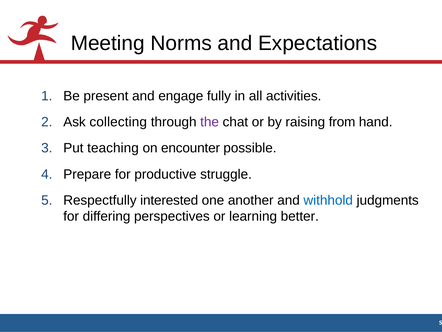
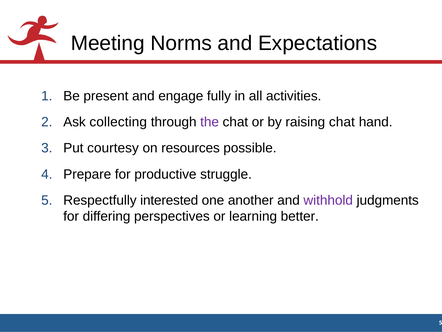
raising from: from -> chat
teaching: teaching -> courtesy
encounter: encounter -> resources
withhold colour: blue -> purple
